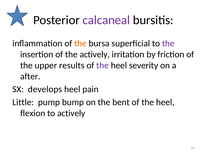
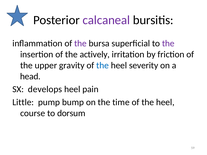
the at (80, 43) colour: orange -> purple
results: results -> gravity
the at (103, 66) colour: purple -> blue
after: after -> head
bent: bent -> time
flexion: flexion -> course
to actively: actively -> dorsum
